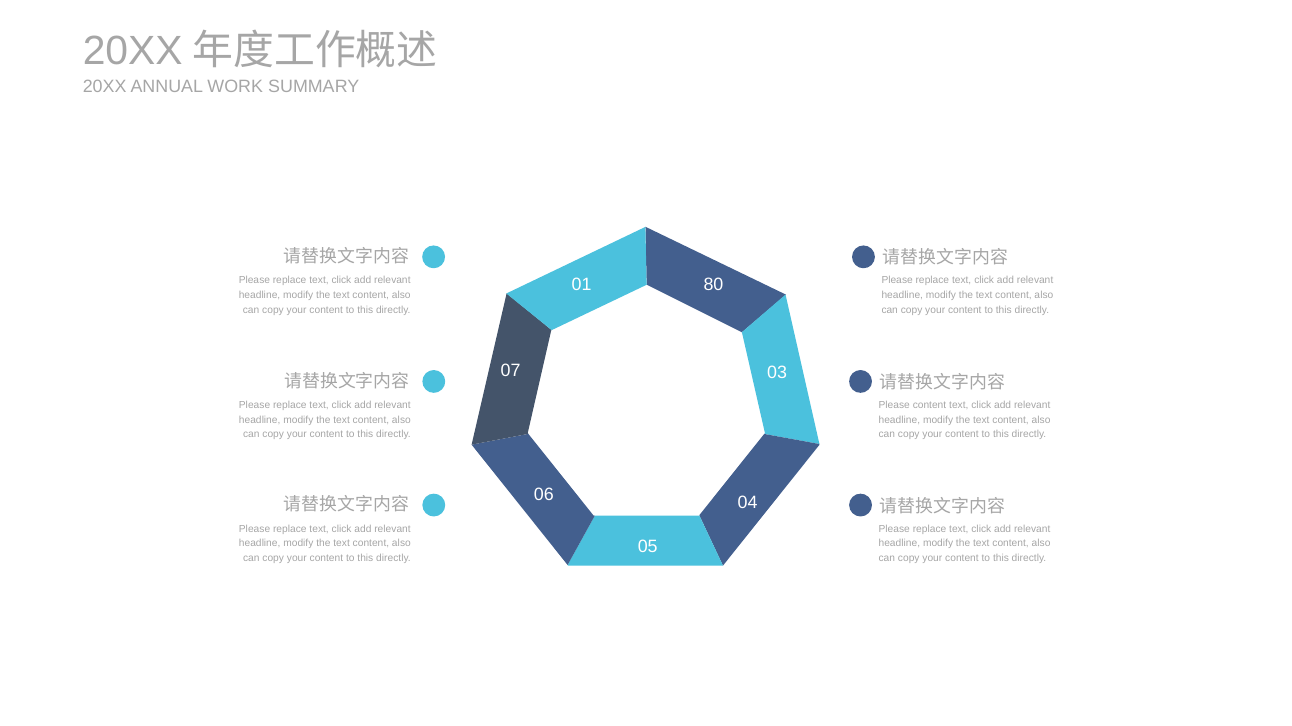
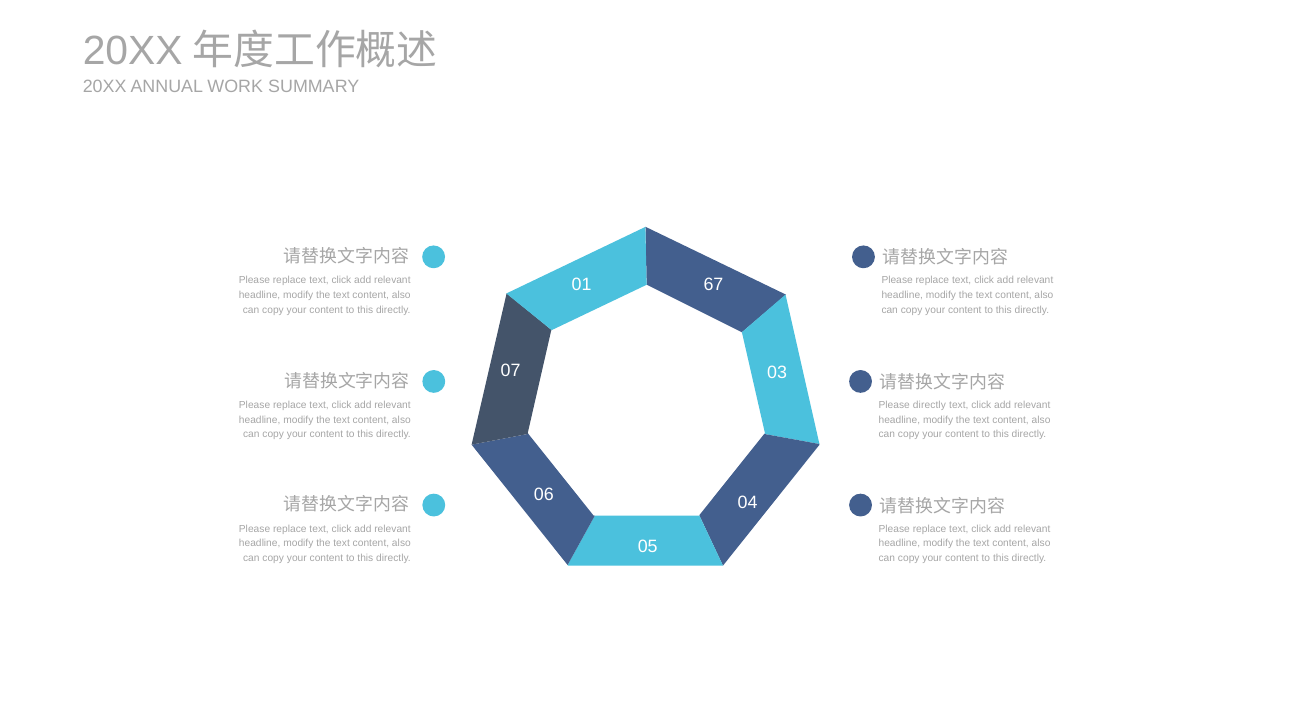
80: 80 -> 67
Please content: content -> directly
